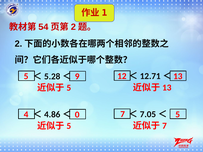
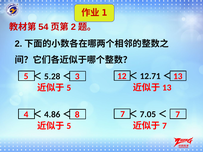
9: 9 -> 3
7 5: 5 -> 7
0: 0 -> 8
